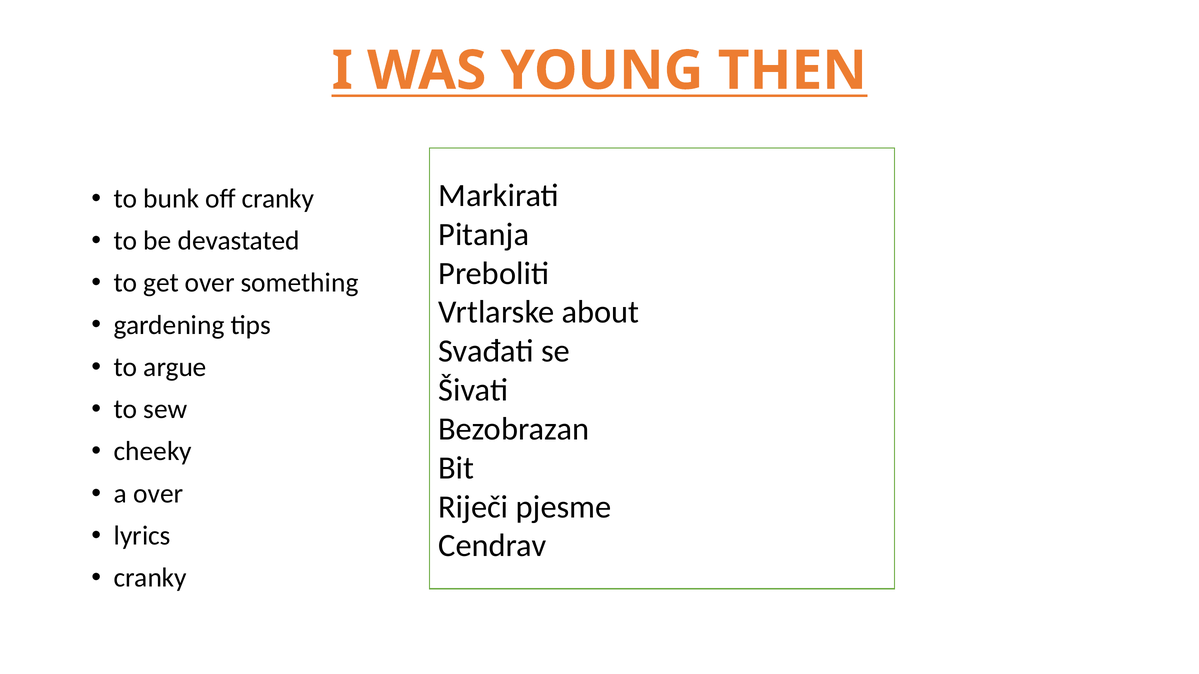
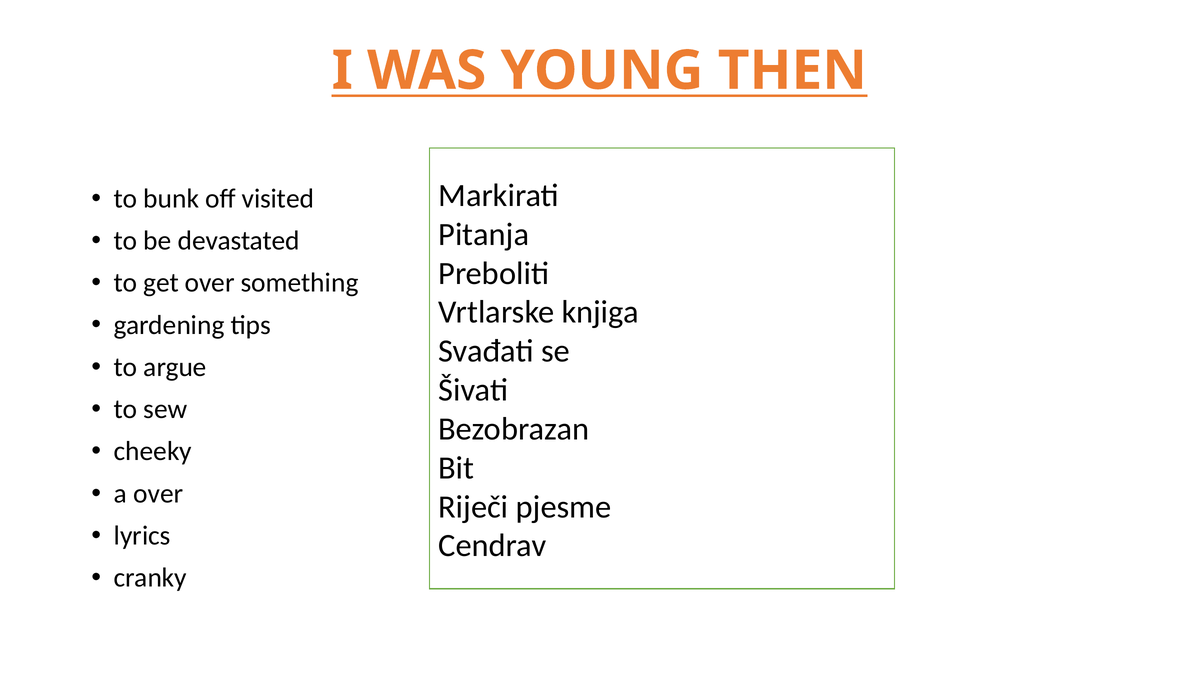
off cranky: cranky -> visited
about: about -> knjiga
